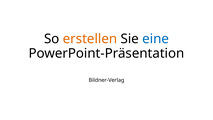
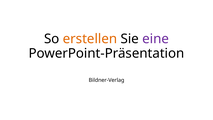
eine colour: blue -> purple
